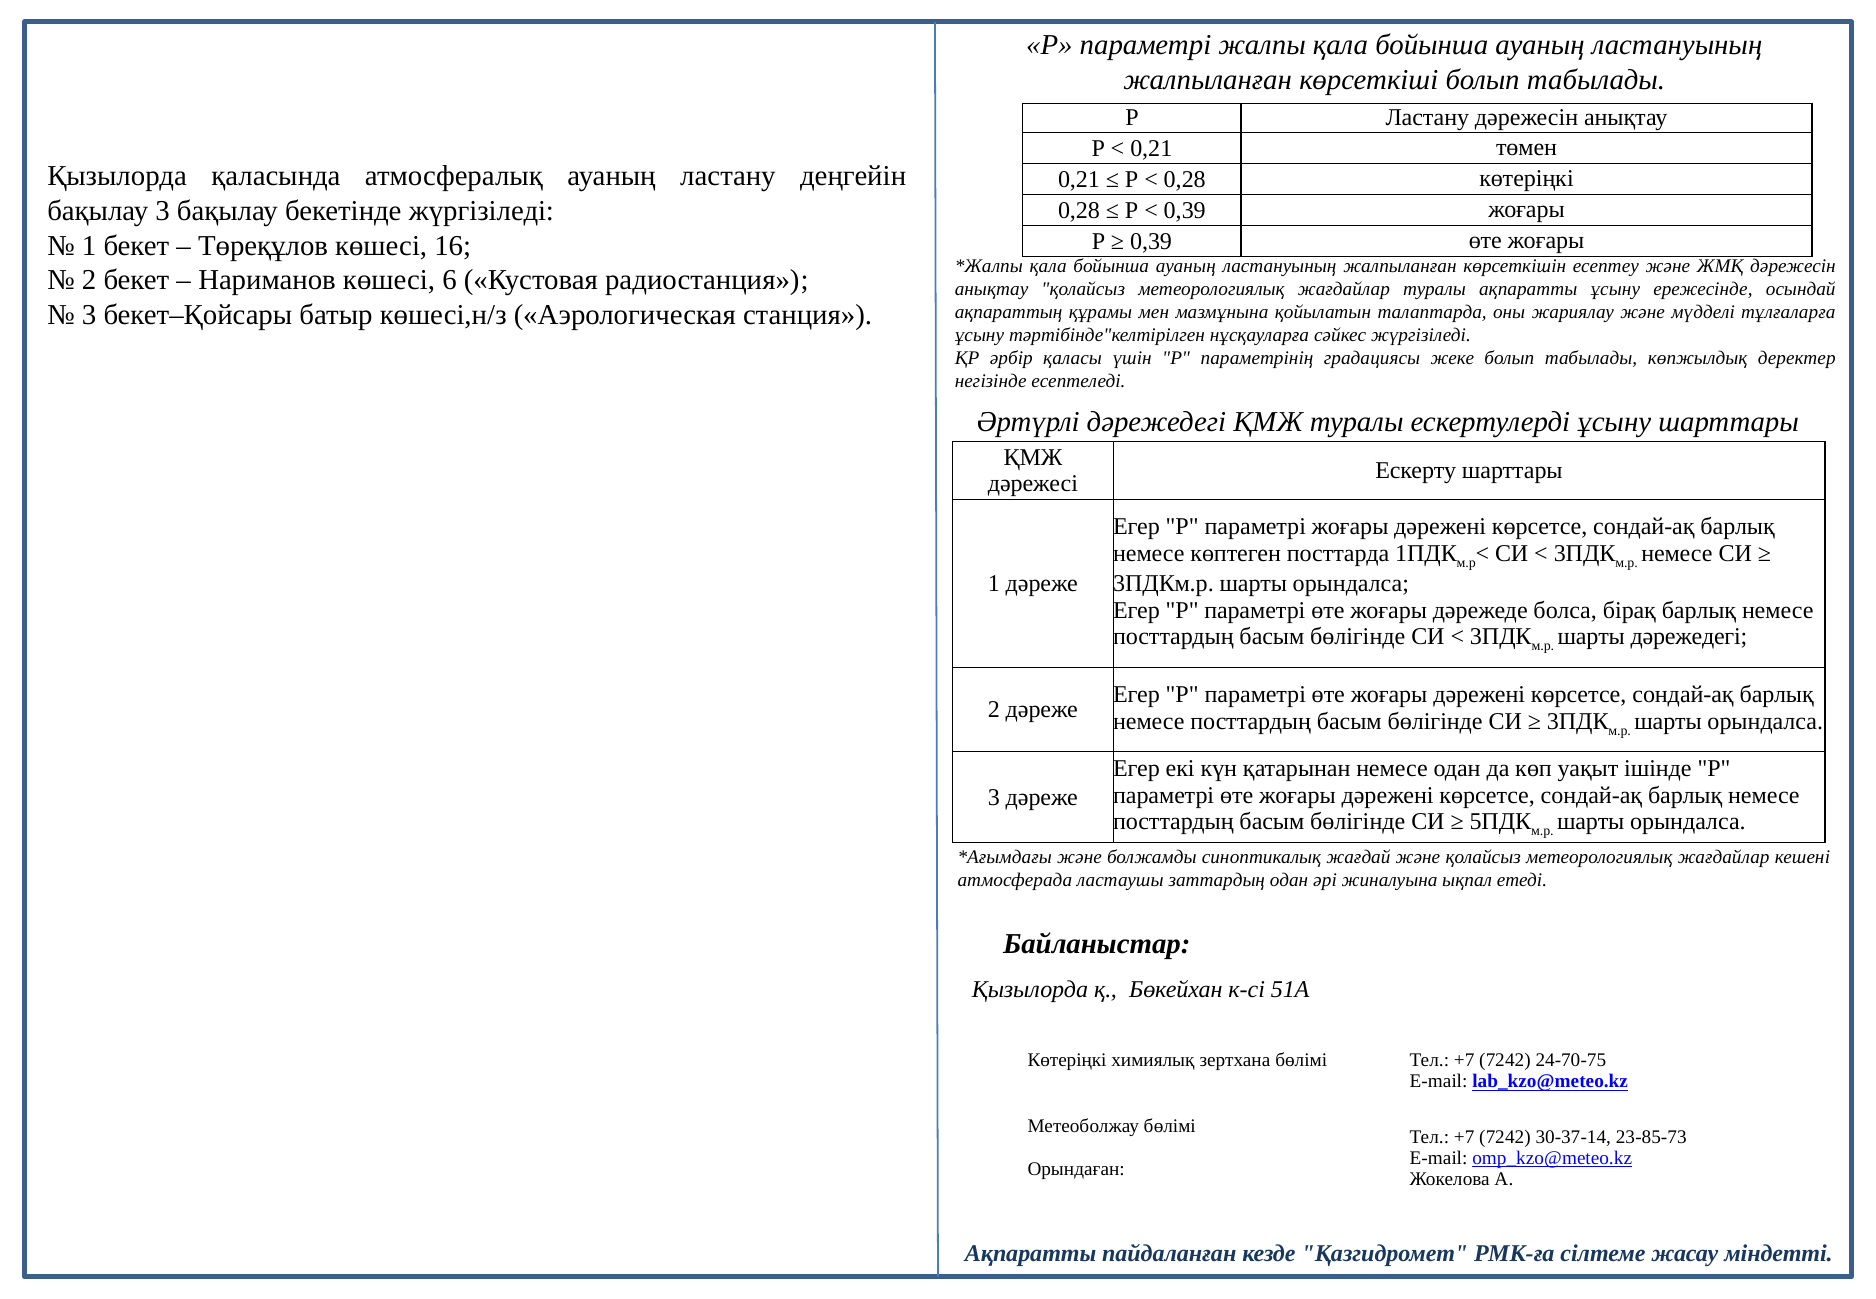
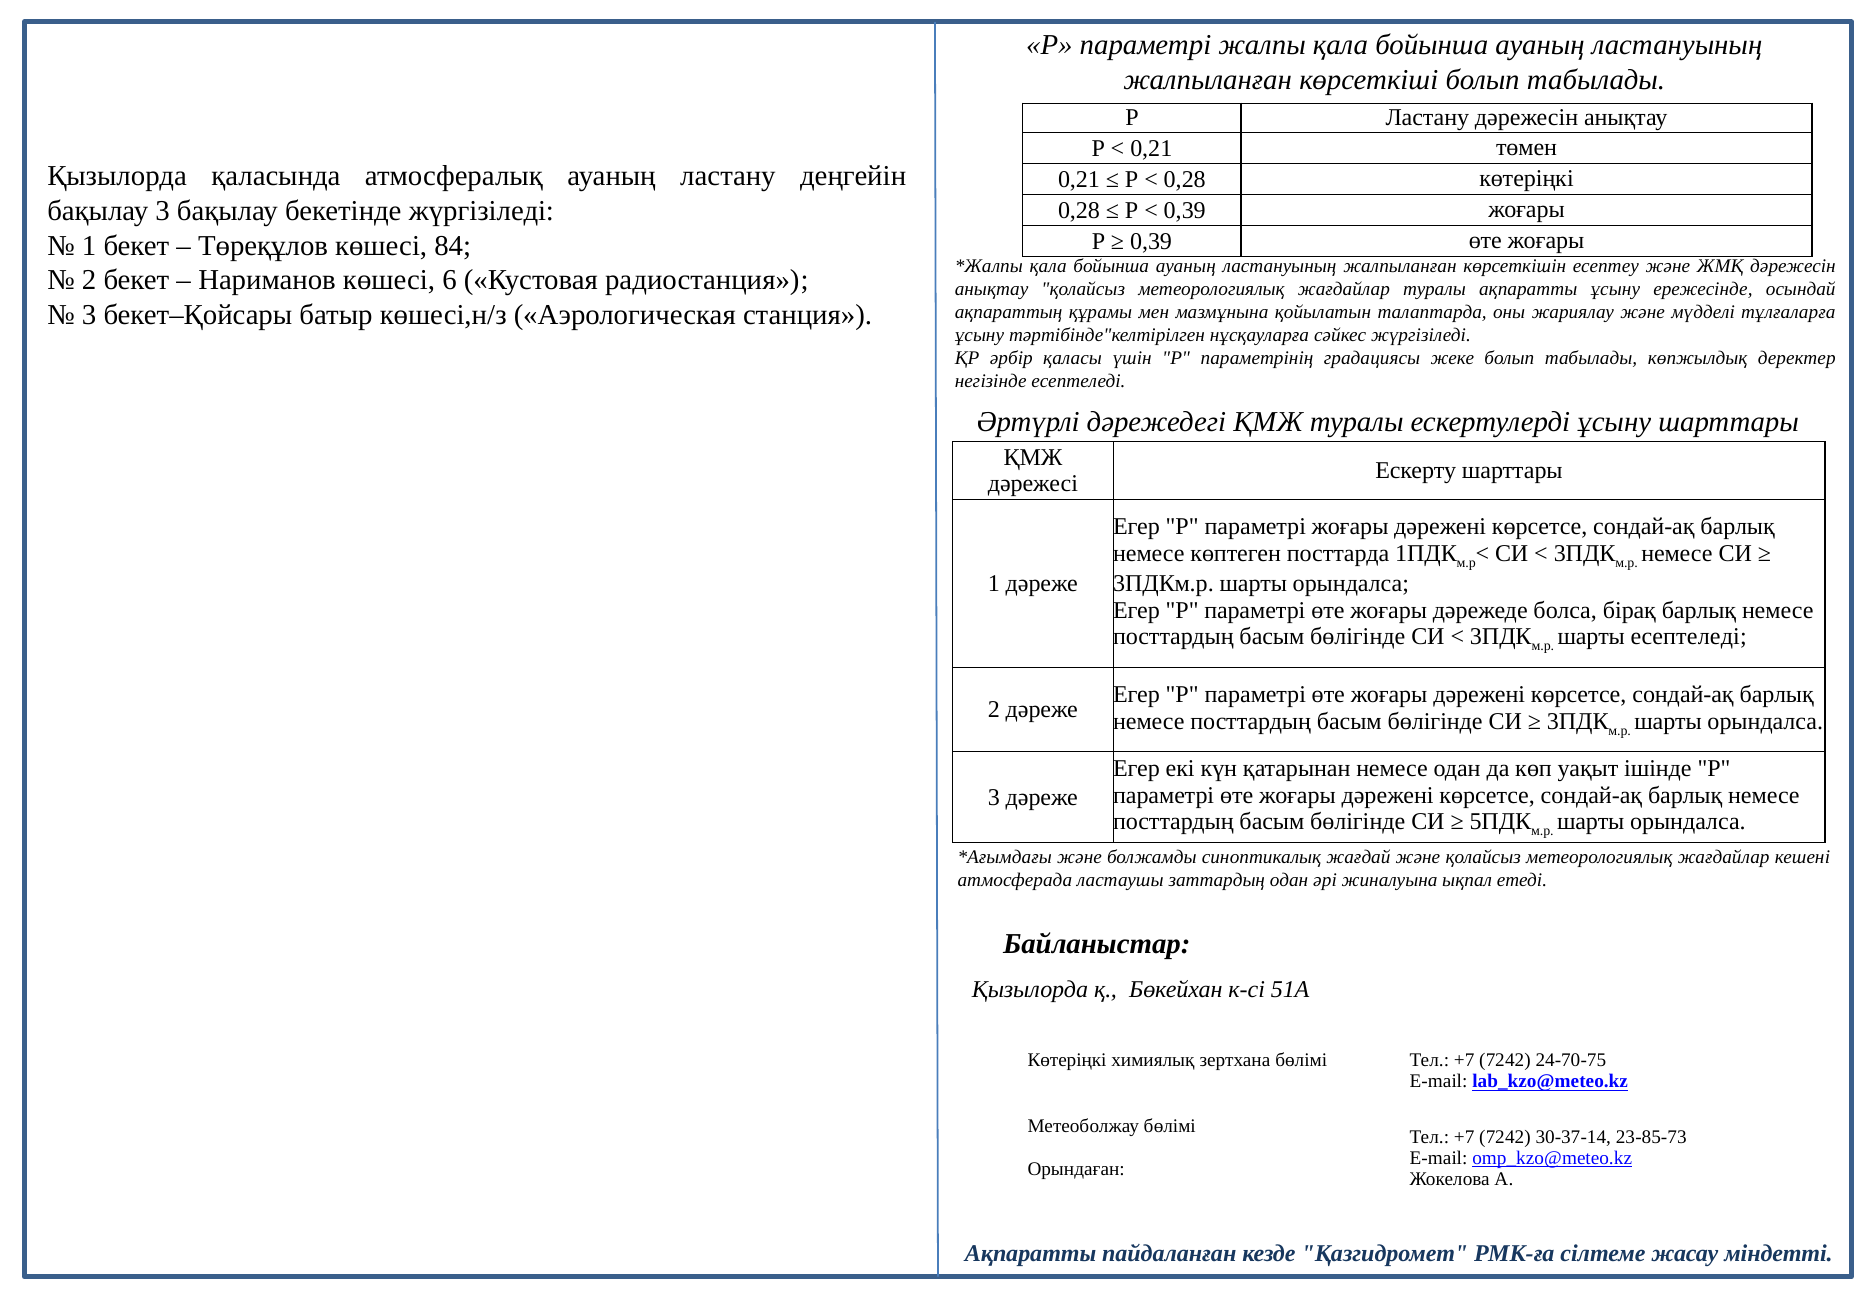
16: 16 -> 84
шарты дәрежедегі: дәрежедегі -> есептеледі
